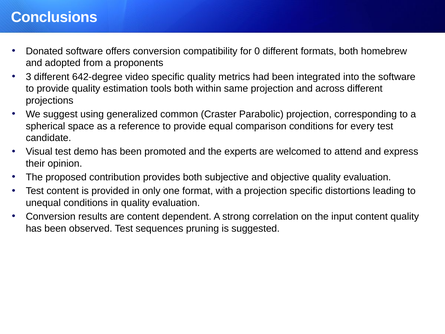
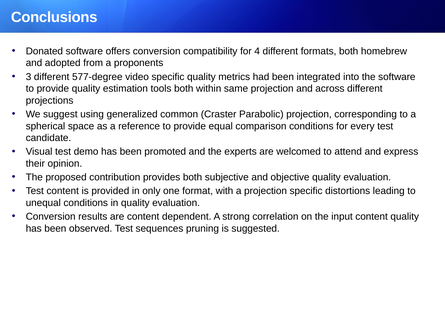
0: 0 -> 4
642-degree: 642-degree -> 577-degree
